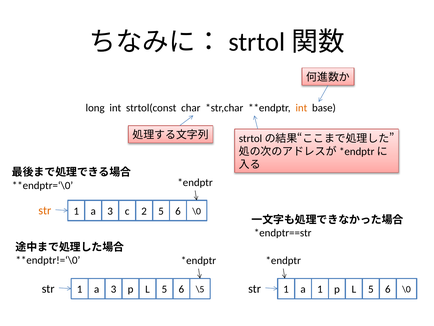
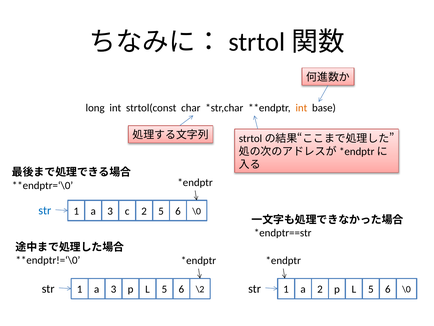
str at (45, 210) colour: orange -> blue
\5: \5 -> \2
a 1: 1 -> 2
